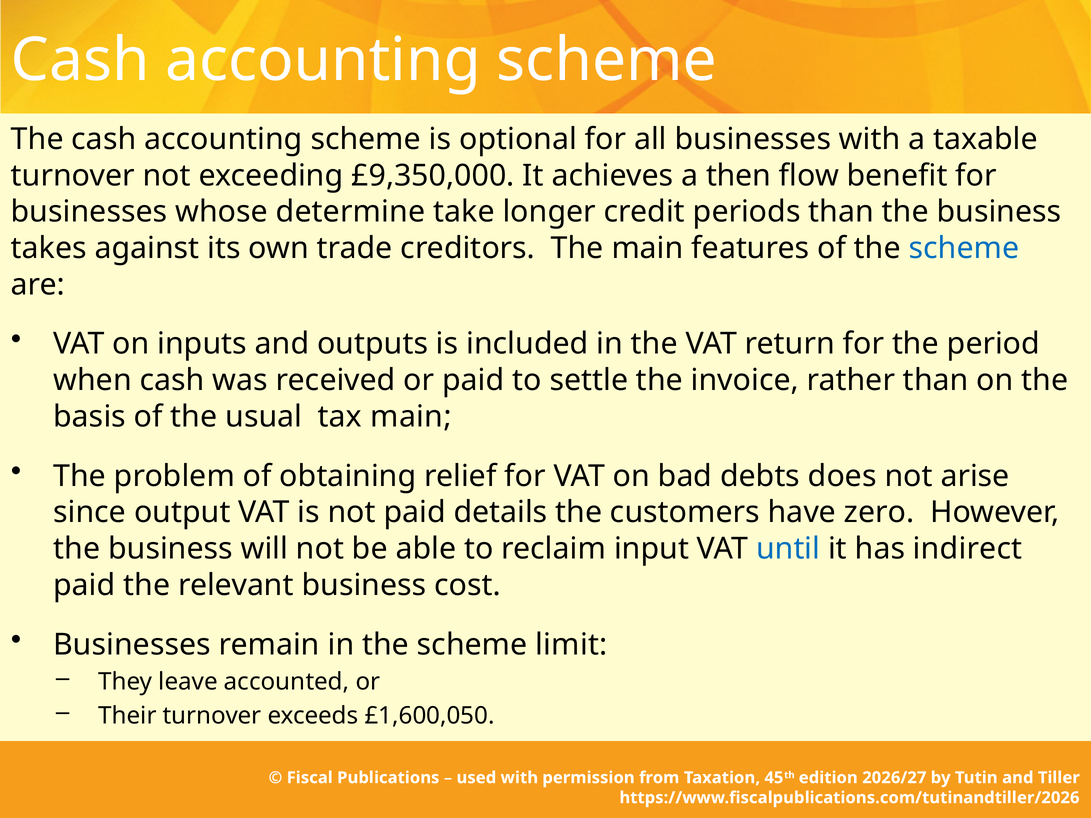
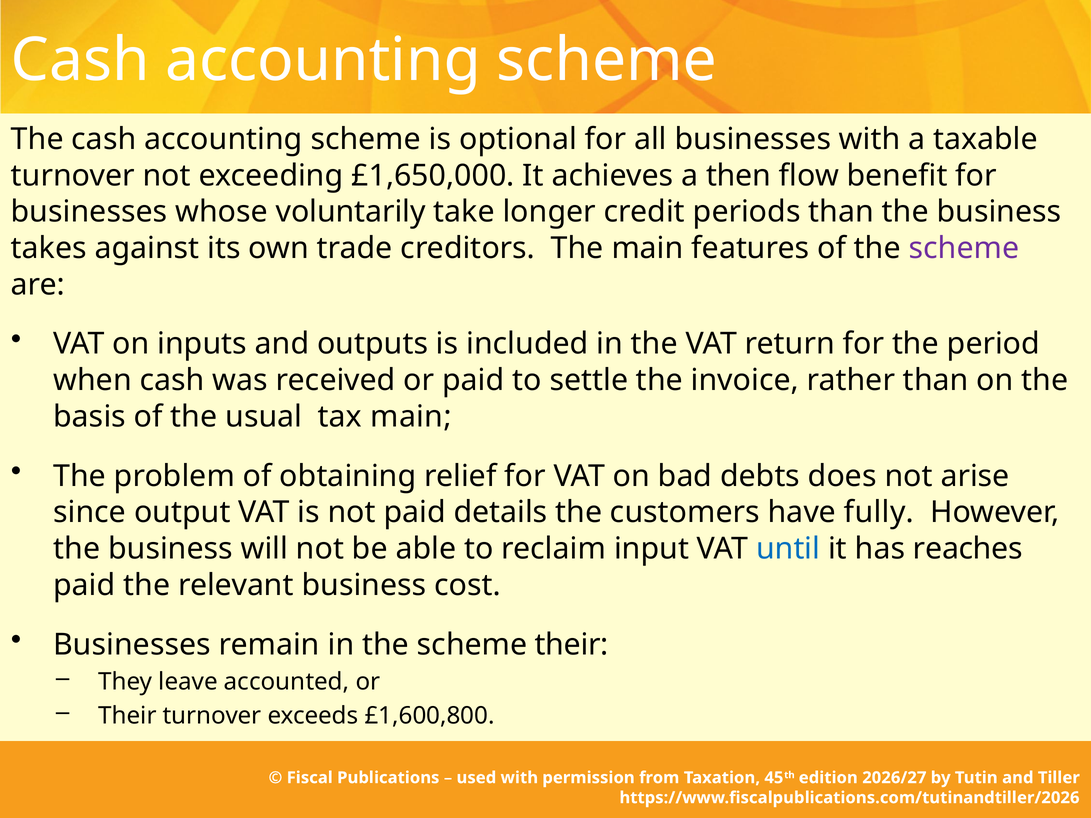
£9,350,000: £9,350,000 -> £1,650,000
determine: determine -> voluntarily
scheme at (964, 248) colour: blue -> purple
zero: zero -> fully
indirect: indirect -> reaches
scheme limit: limit -> their
£1,600,050: £1,600,050 -> £1,600,800
